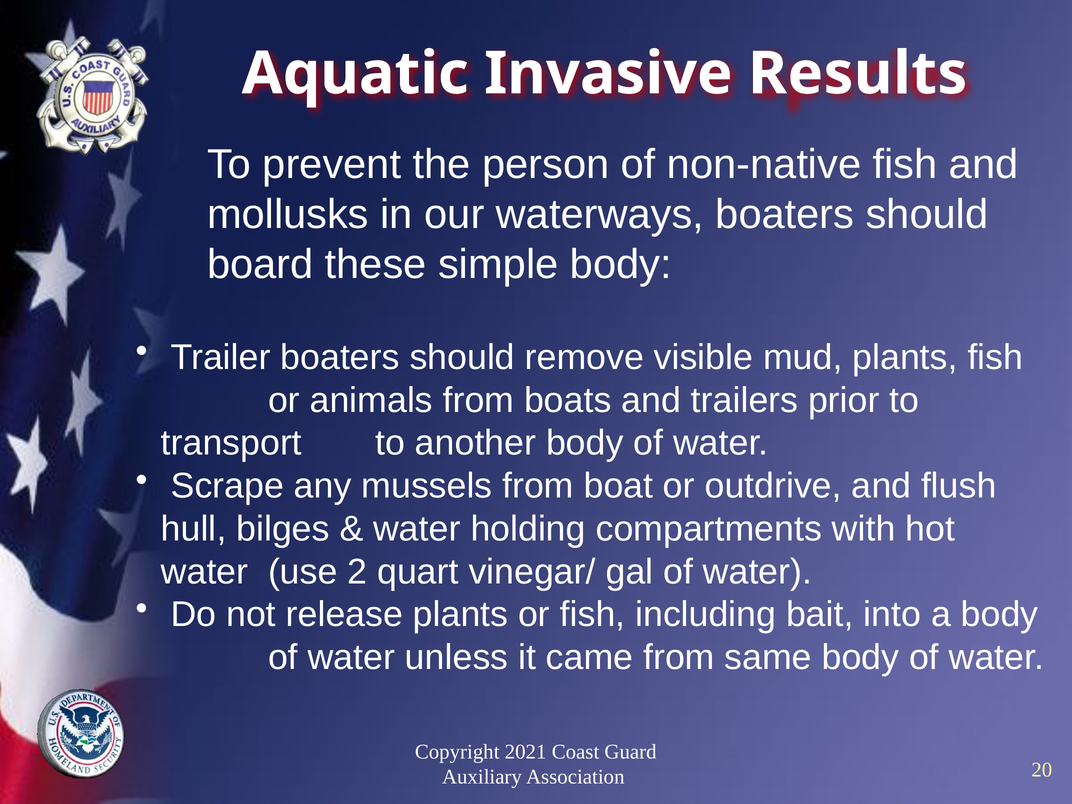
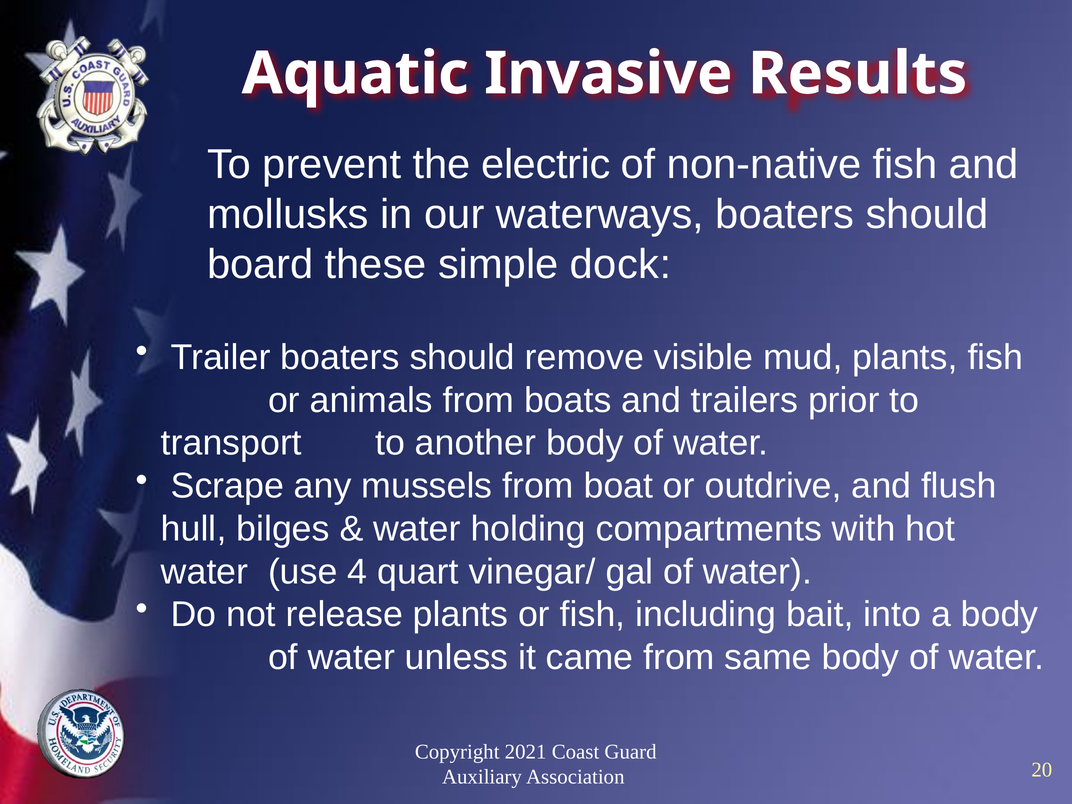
person: person -> electric
simple body: body -> dock
2: 2 -> 4
